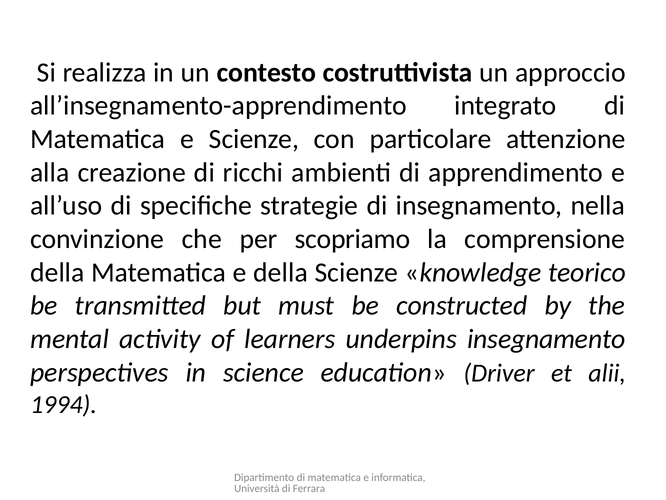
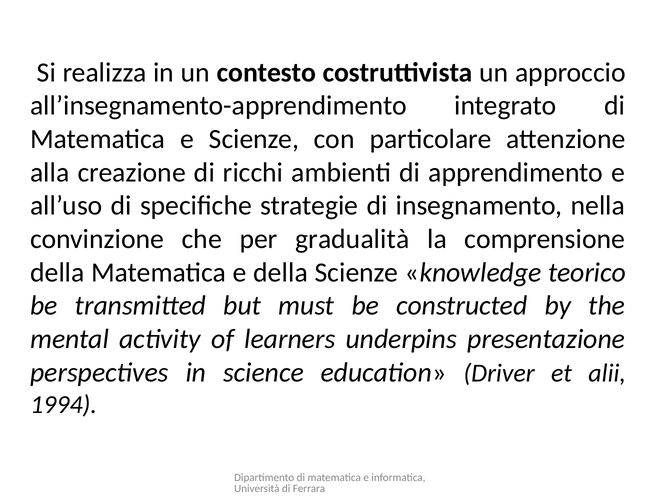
scopriamo: scopriamo -> gradualità
underpins insegnamento: insegnamento -> presentazione
